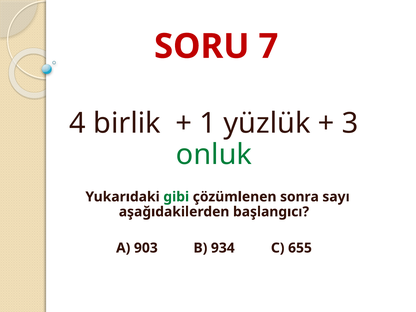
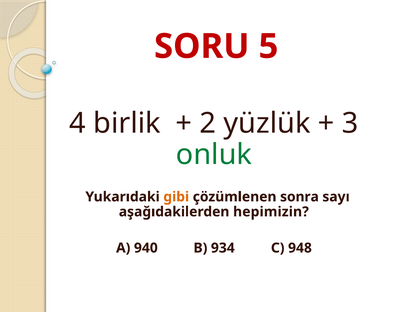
7: 7 -> 5
1: 1 -> 2
gibi colour: green -> orange
başlangıcı: başlangıcı -> hepimizin
903: 903 -> 940
655: 655 -> 948
